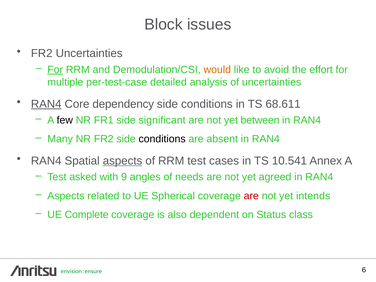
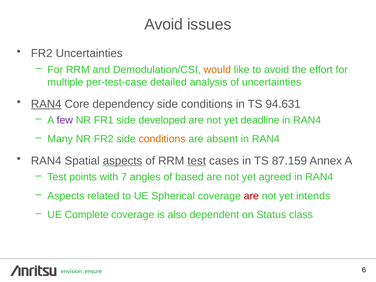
Block at (163, 24): Block -> Avoid
For at (55, 70) underline: present -> none
68.611: 68.611 -> 94.631
few colour: black -> purple
significant: significant -> developed
between: between -> deadline
conditions at (162, 139) colour: black -> orange
test at (197, 161) underline: none -> present
10.541: 10.541 -> 87.159
asked: asked -> points
9: 9 -> 7
needs: needs -> based
